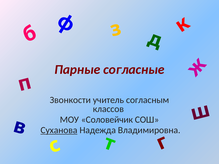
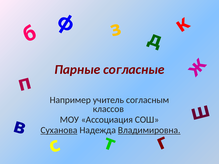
Звонкости: Звонкости -> Например
Соловейчик: Соловейчик -> Ассоциация
Владимировна underline: none -> present
